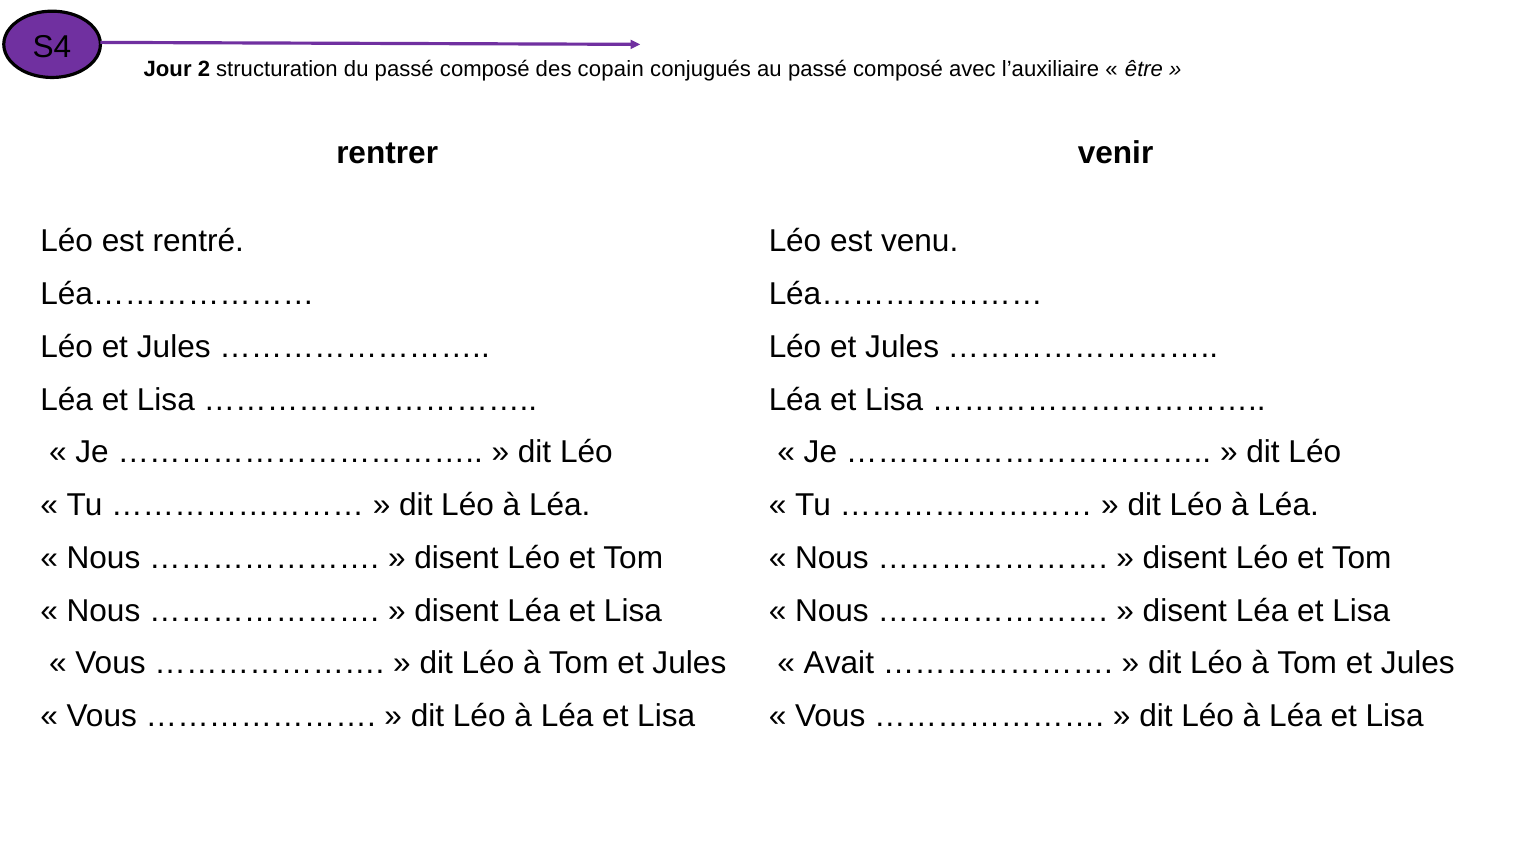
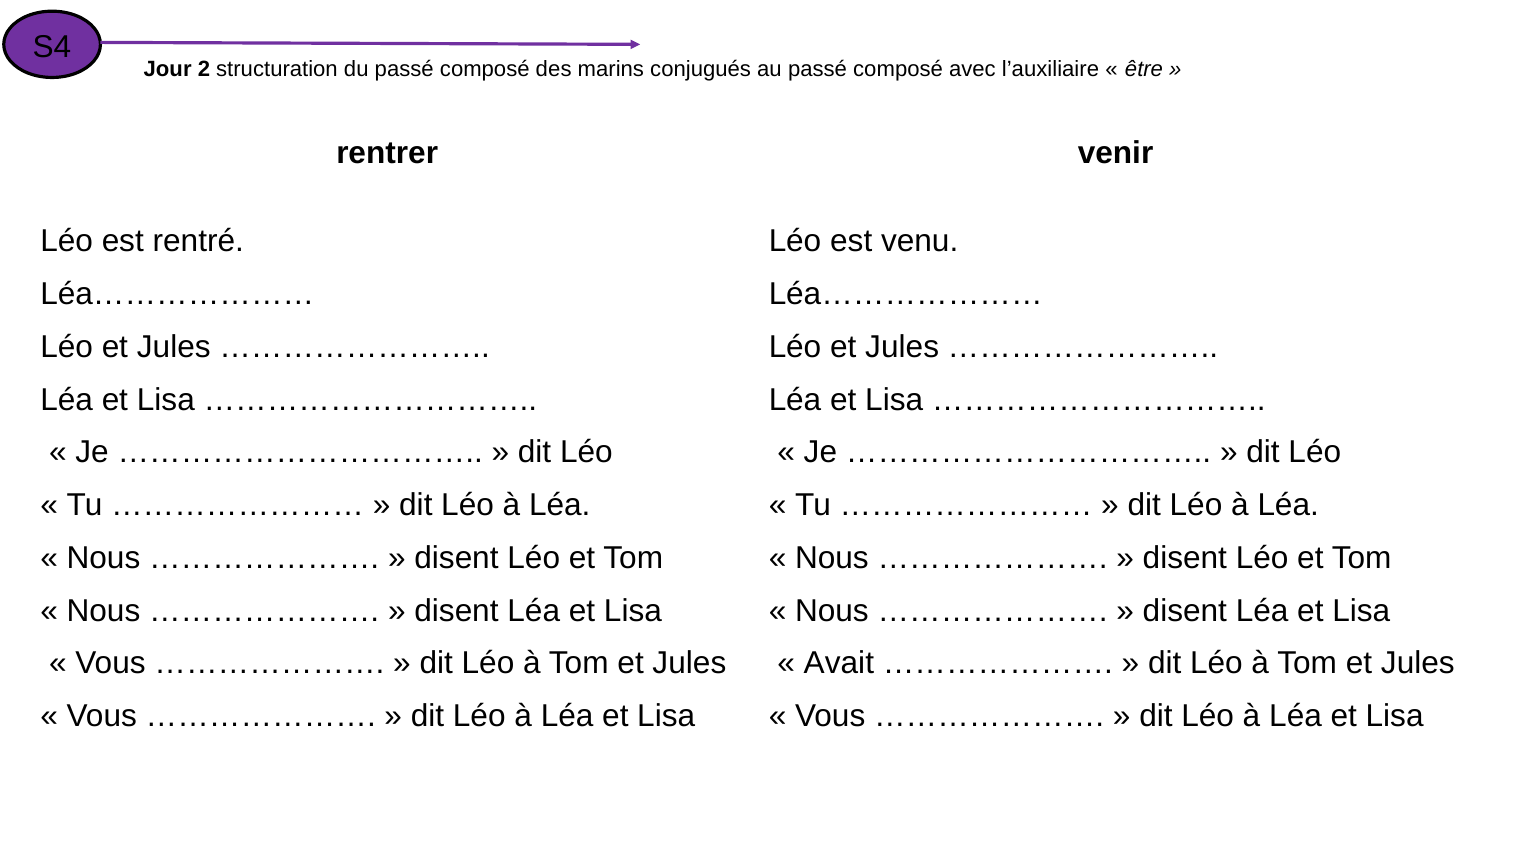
copain: copain -> marins
